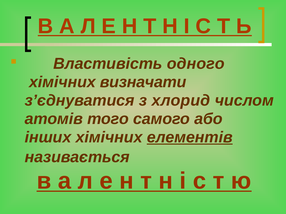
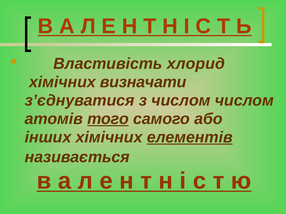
одного: одного -> хлорид
з хлорид: хлорид -> числом
того underline: none -> present
